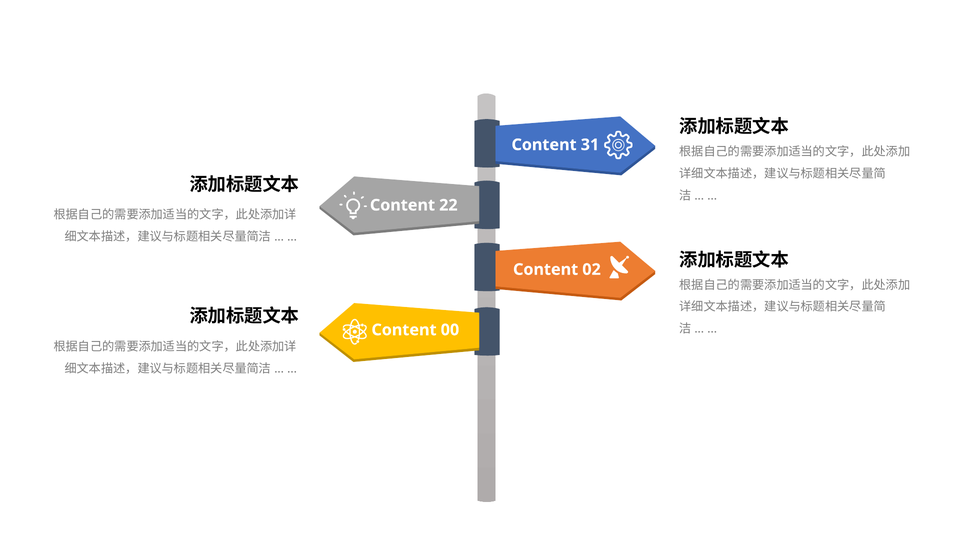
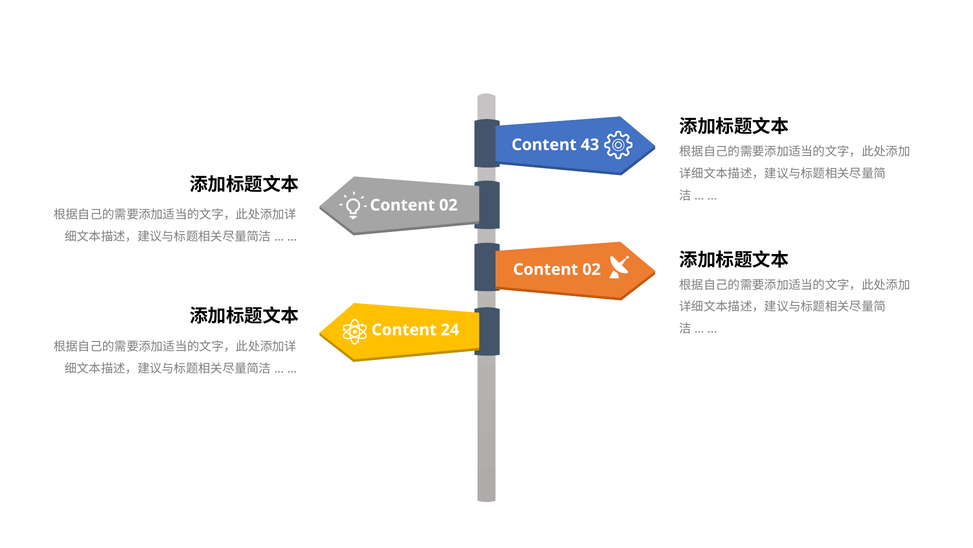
31: 31 -> 43
22 at (448, 205): 22 -> 02
00: 00 -> 24
